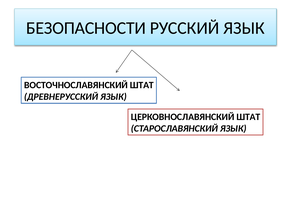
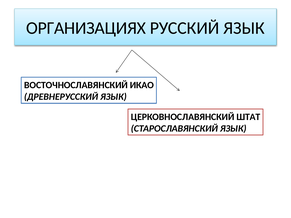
БЕЗОПАСНОСТИ: БЕЗОПАСНОСТИ -> ОРГАНИЗАЦИЯХ
ВОСТОЧНОСЛАВЯНСКИЙ ШТАТ: ШТАТ -> ИКАО
